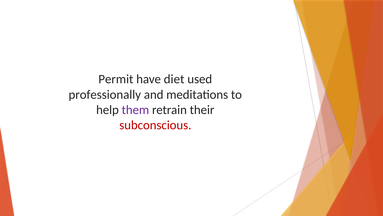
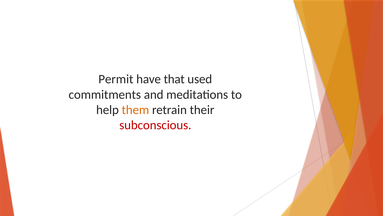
diet: diet -> that
professionally: professionally -> commitments
them colour: purple -> orange
